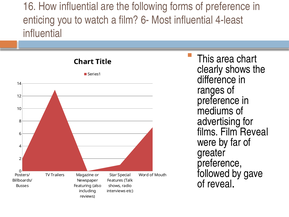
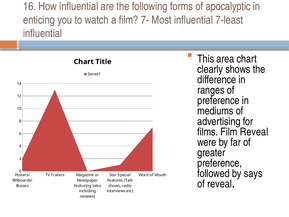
forms of preference: preference -> apocalyptic
6-: 6- -> 7-
4-least: 4-least -> 7-least
gave: gave -> says
